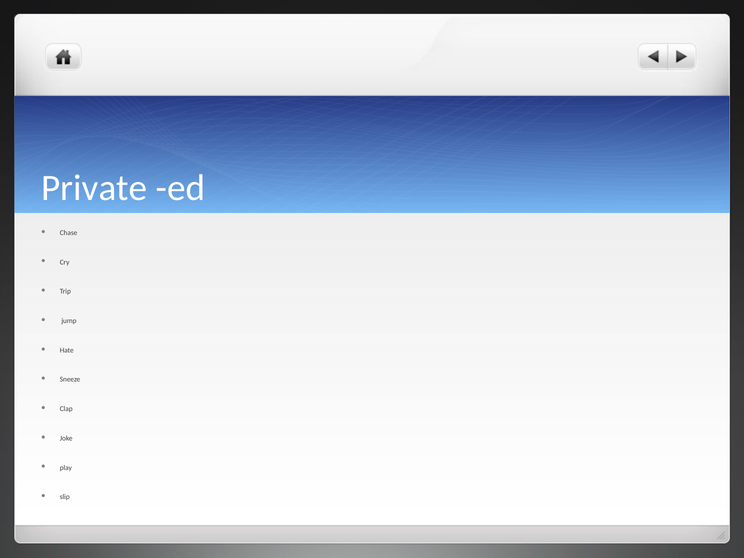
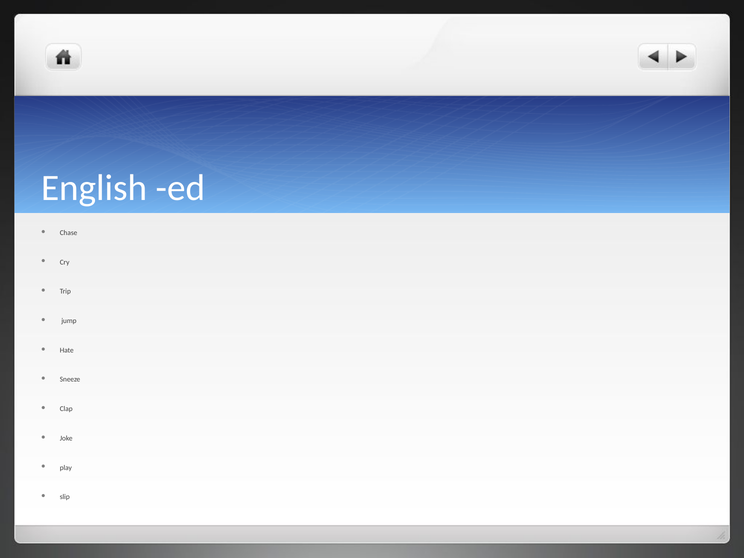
Private: Private -> English
